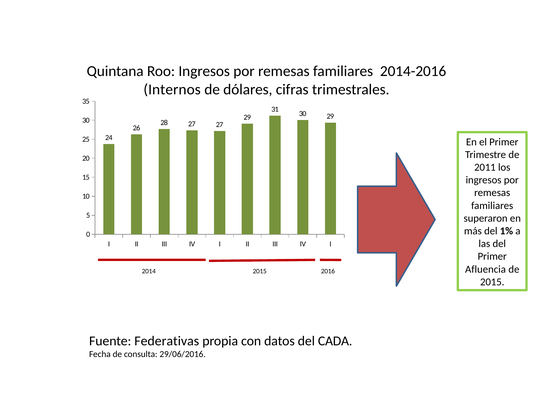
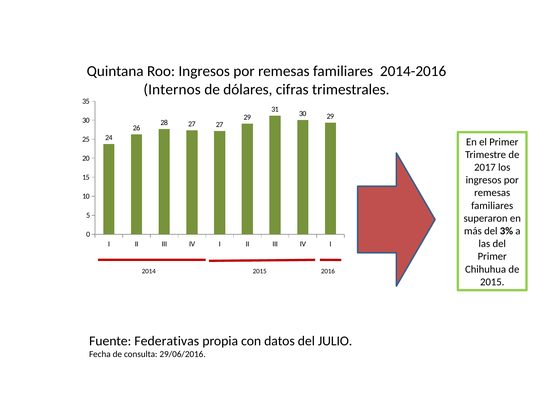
2011: 2011 -> 2017
1%: 1% -> 3%
Afluencia: Afluencia -> Chihuhua
CADA: CADA -> JULIO
